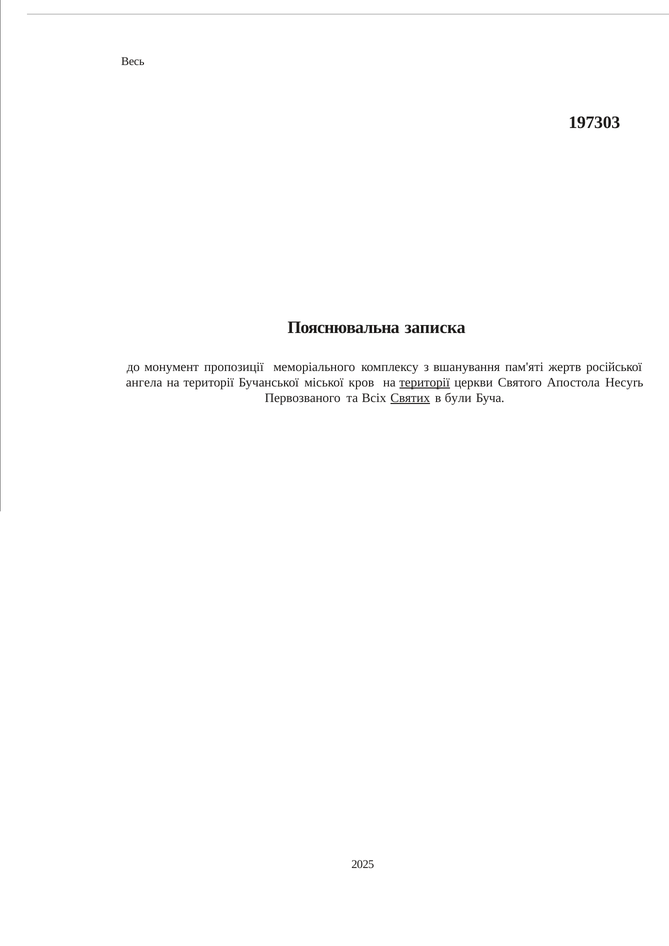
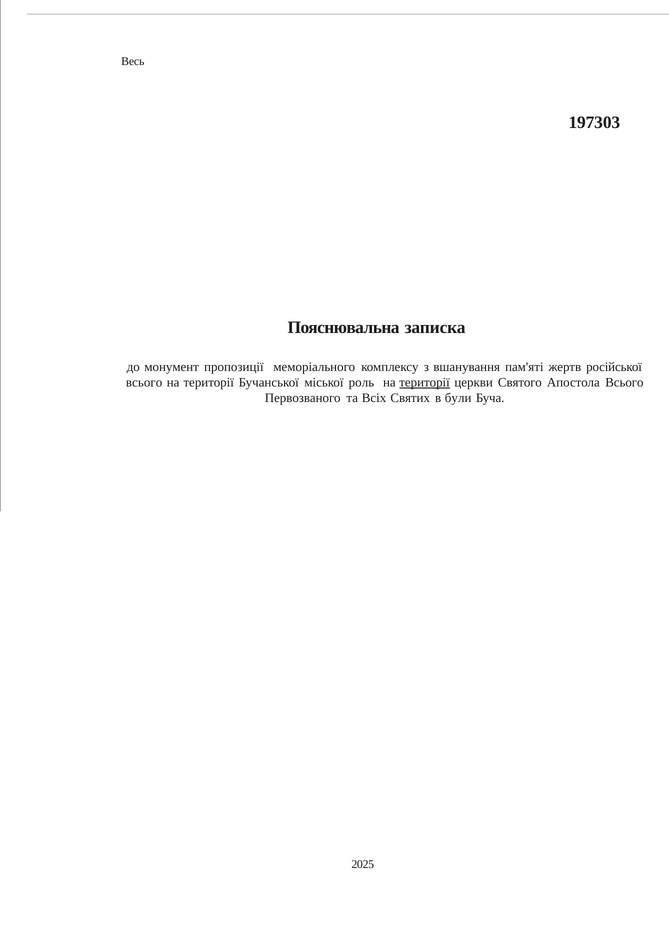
ангела at (144, 383): ангела -> всього
кров: кров -> роль
Апостола Несуrь: Несуrь -> Всього
Святих underline: present -> none
